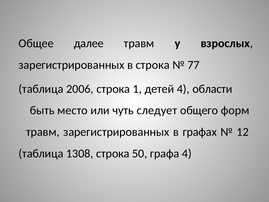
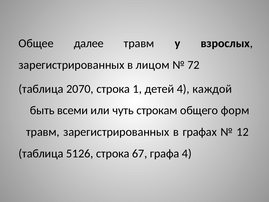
в строка: строка -> лицом
77: 77 -> 72
2006: 2006 -> 2070
области: области -> каждой
место: место -> всеми
следует: следует -> строкам
1308: 1308 -> 5126
50: 50 -> 67
